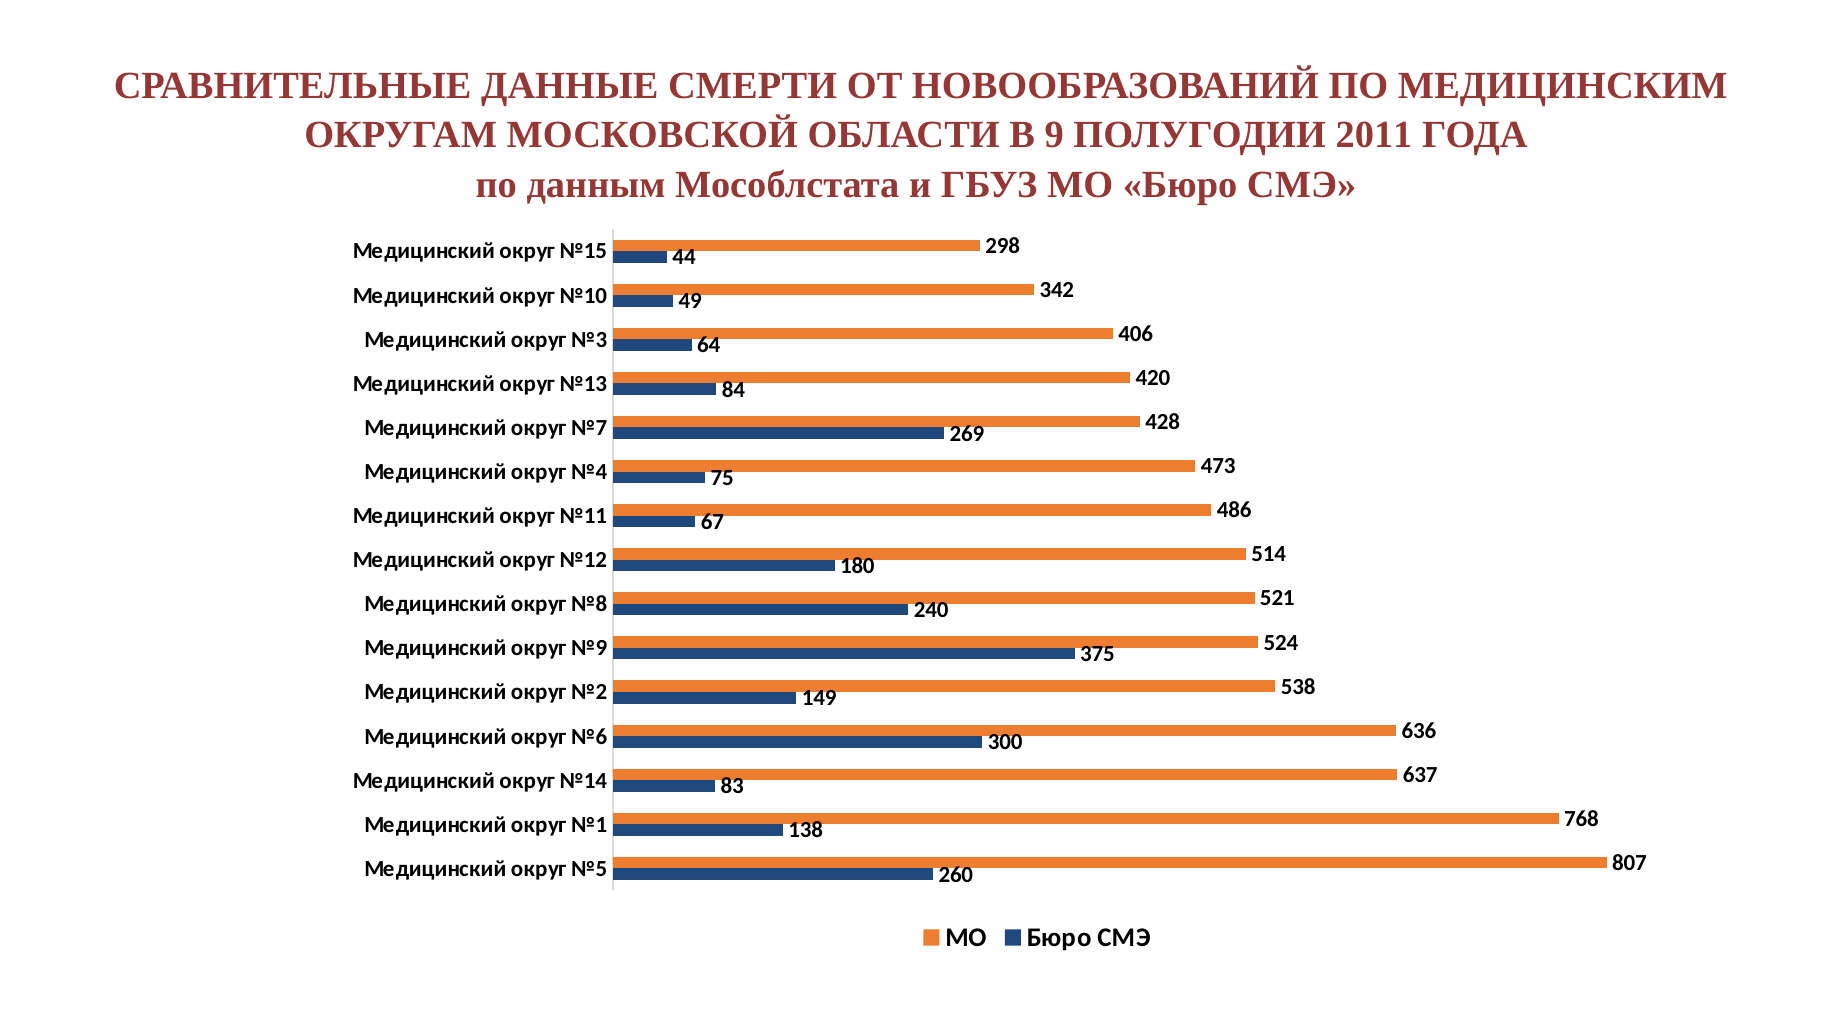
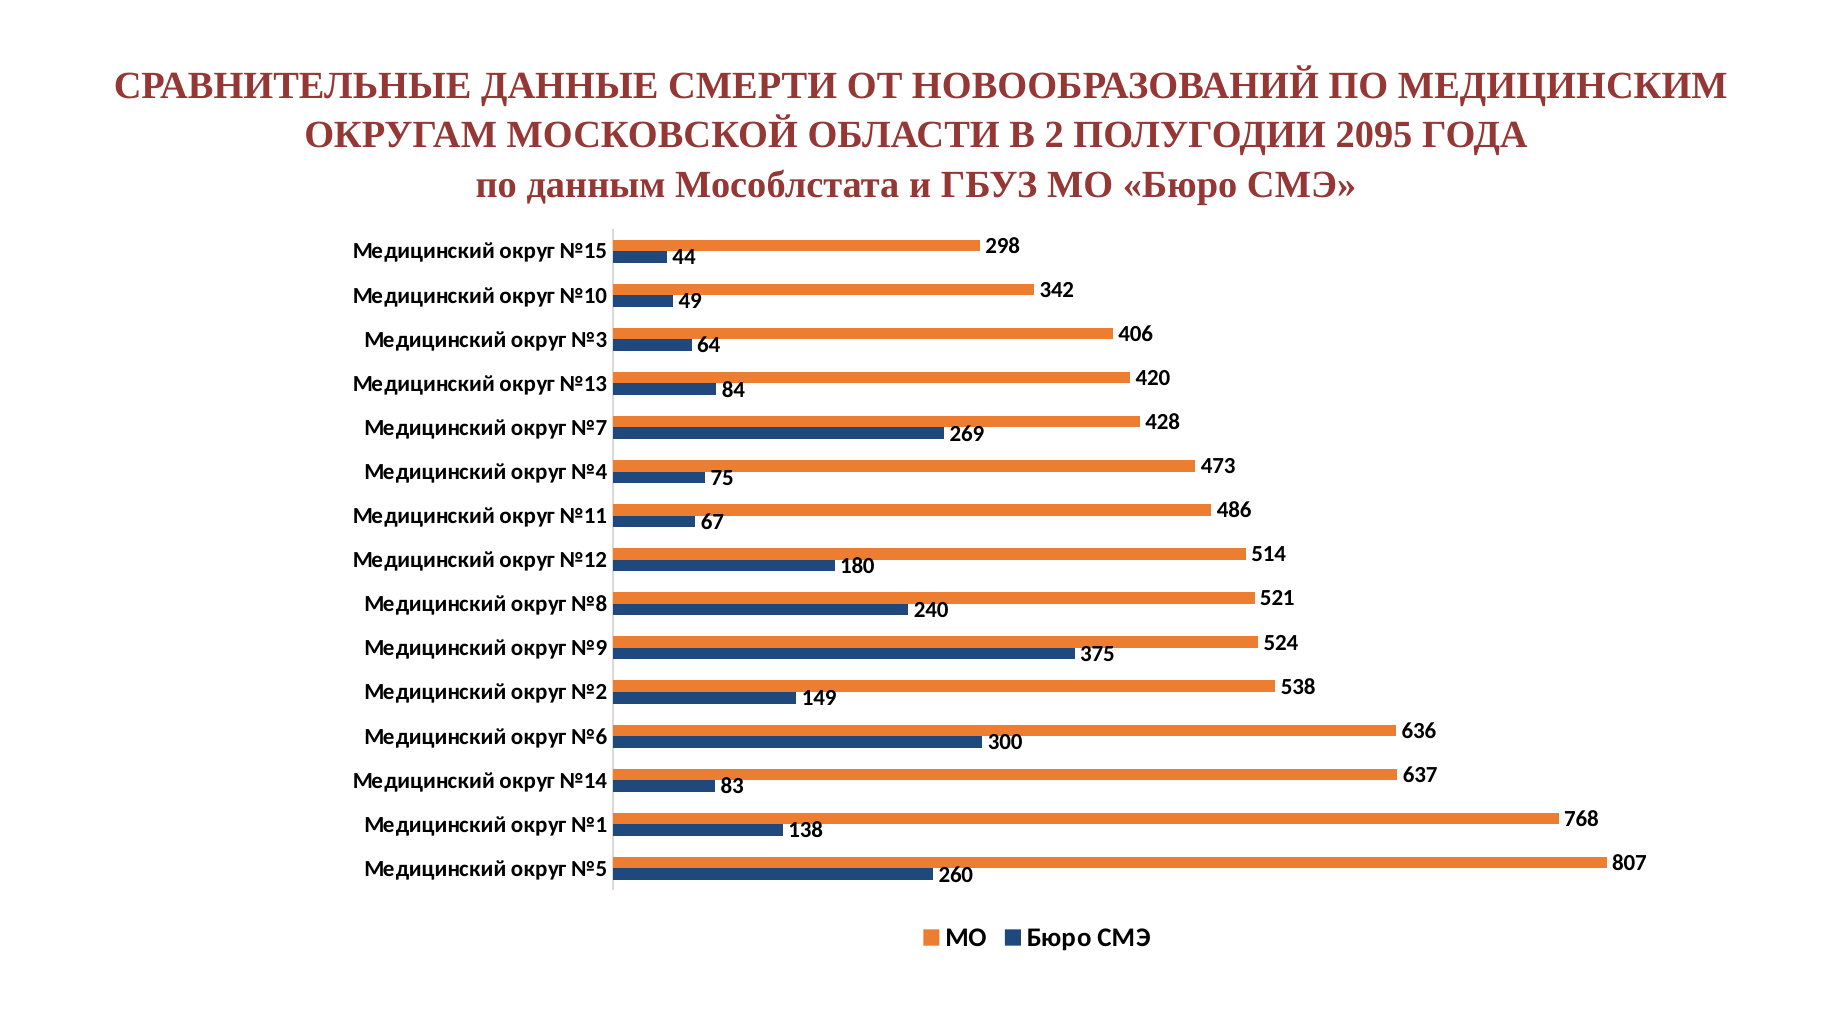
9: 9 -> 2
2011: 2011 -> 2095
